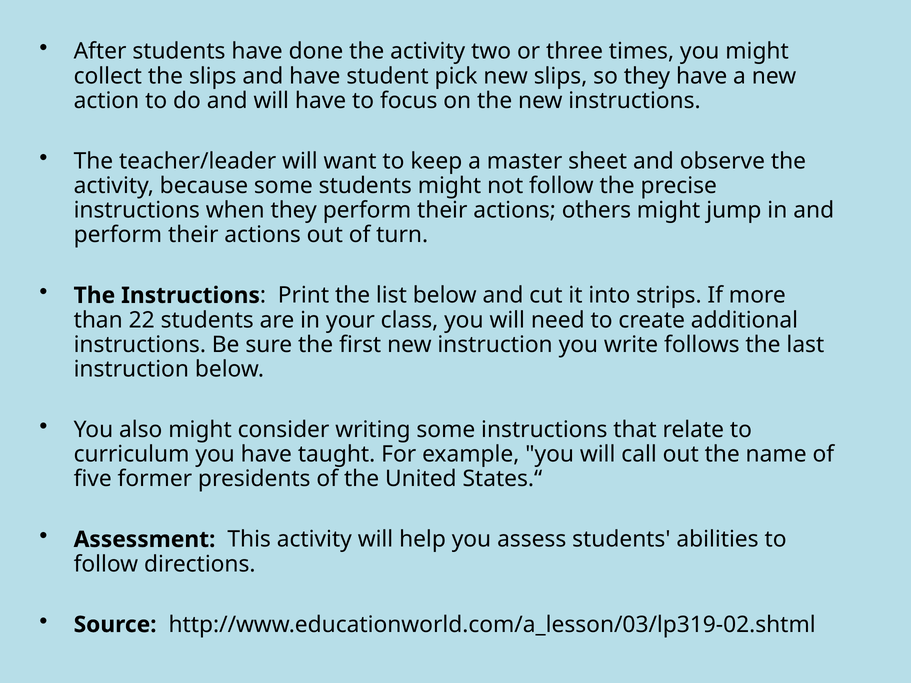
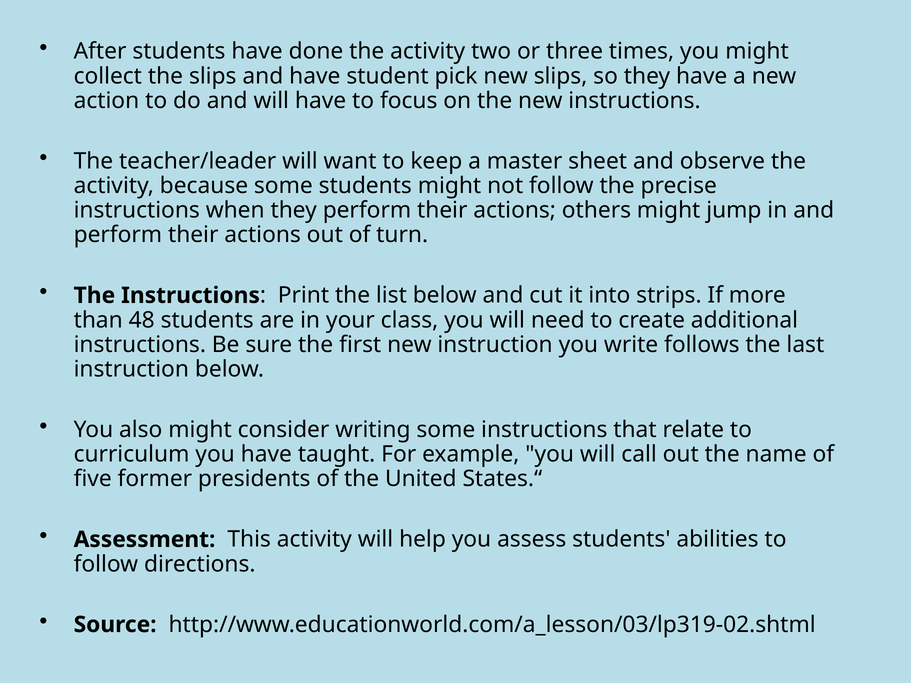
22: 22 -> 48
